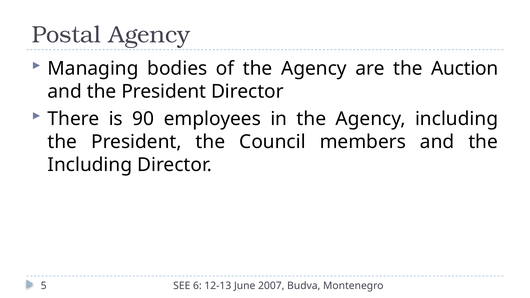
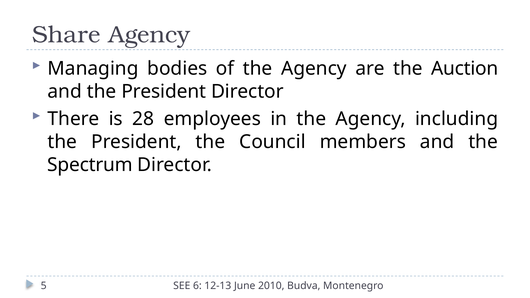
Postal: Postal -> Share
90: 90 -> 28
Including at (90, 165): Including -> Spectrum
2007: 2007 -> 2010
